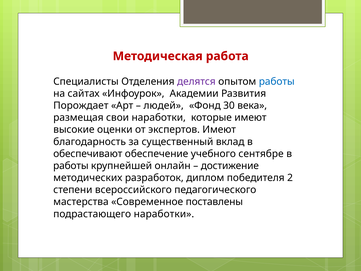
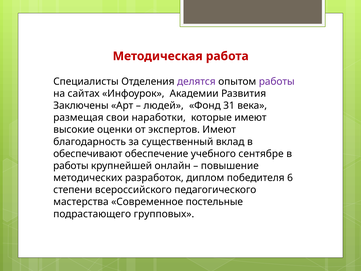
работы at (277, 81) colour: blue -> purple
Порождает: Порождает -> Заключены
30: 30 -> 31
достижение: достижение -> повышение
2: 2 -> 6
поставлены: поставлены -> постельные
подрастающего наработки: наработки -> групповых
